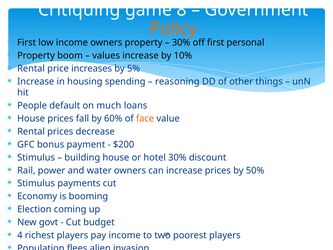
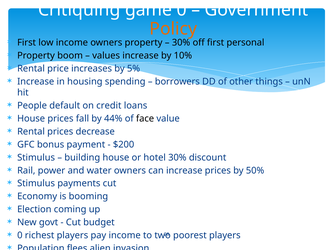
game 8: 8 -> 0
reasoning: reasoning -> borrowers
much: much -> credit
60%: 60% -> 44%
face colour: orange -> black
4 at (20, 235): 4 -> 0
